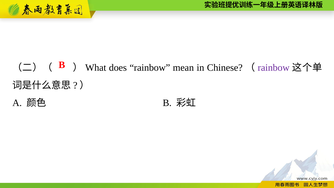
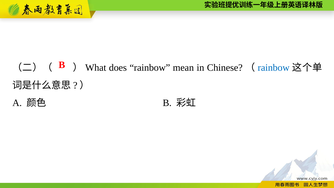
rainbow at (274, 68) colour: purple -> blue
